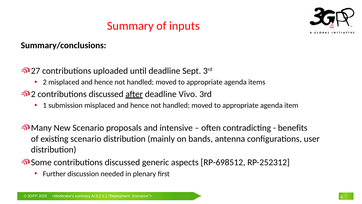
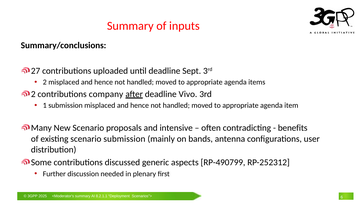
2 contributions discussed: discussed -> company
scenario distribution: distribution -> submission
RP-698512: RP-698512 -> RP-490799
